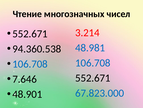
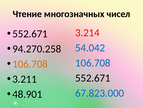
94.360.538: 94.360.538 -> 94.270.258
48.981: 48.981 -> 54.042
106.708 at (30, 64) colour: blue -> orange
7.646: 7.646 -> 3.211
